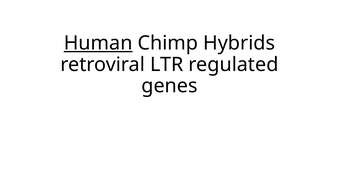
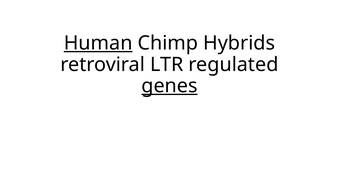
genes underline: none -> present
